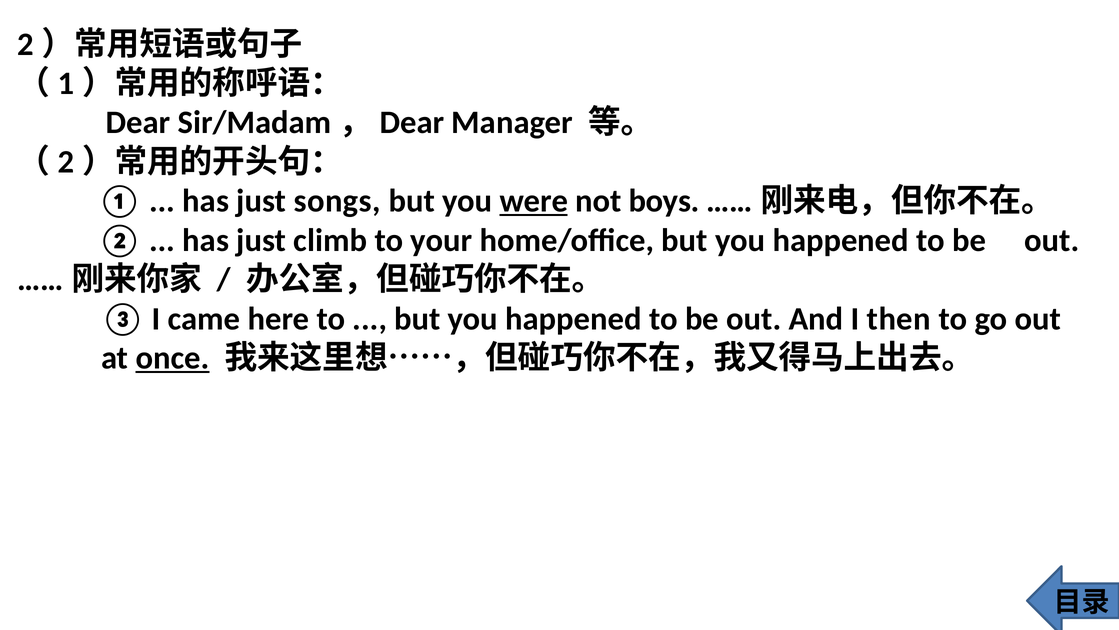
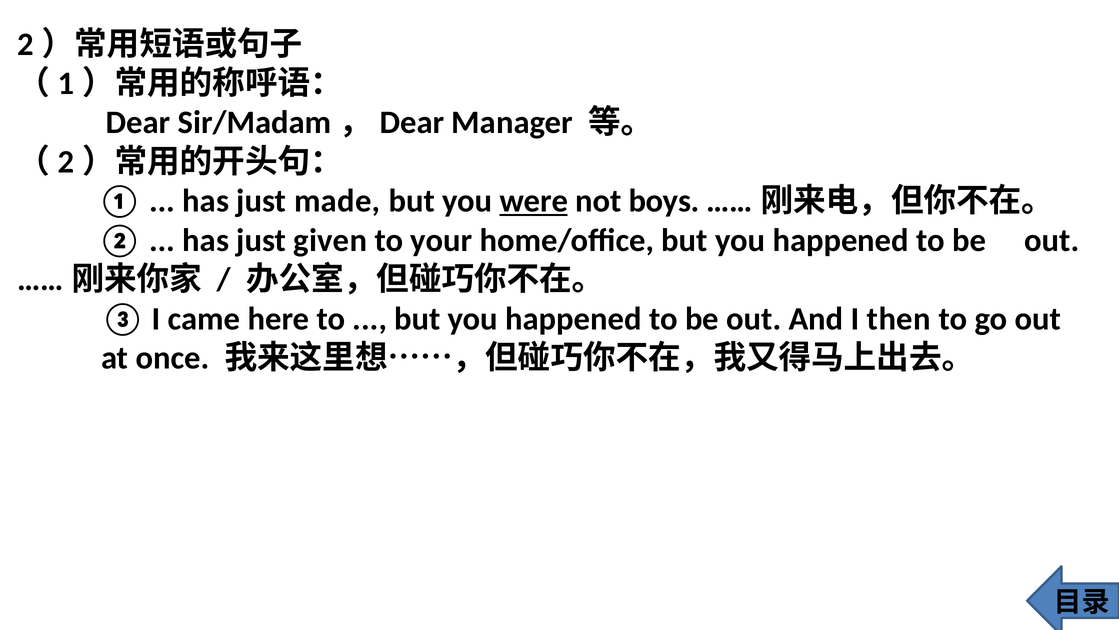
songs: songs -> made
climb: climb -> given
once underline: present -> none
